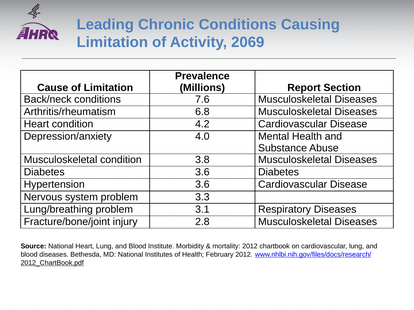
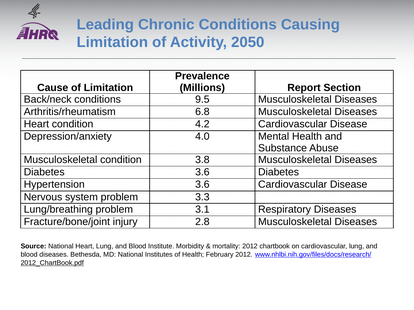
2069: 2069 -> 2050
7.6: 7.6 -> 9.5
